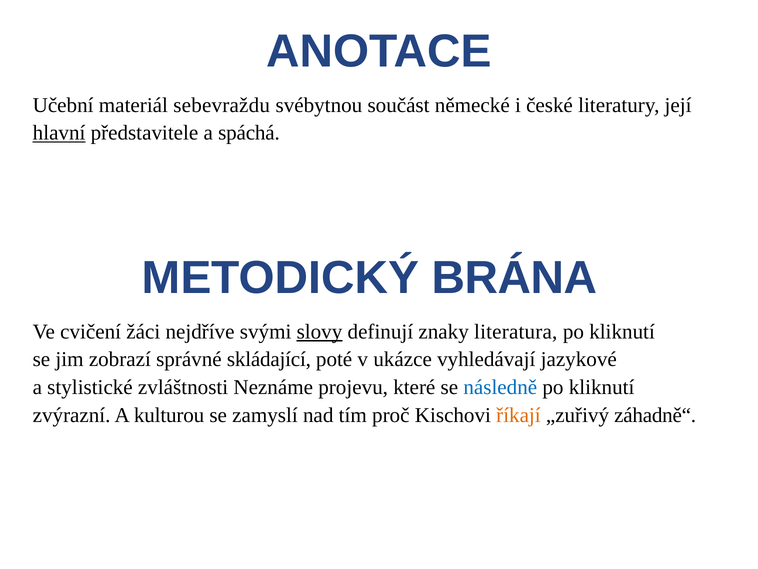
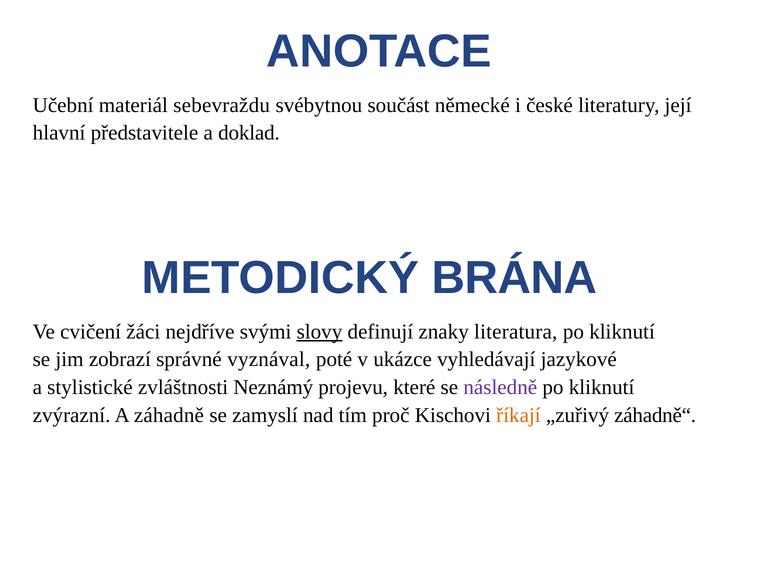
hlavní underline: present -> none
spáchá: spáchá -> doklad
skládající: skládající -> vyznával
Neznáme: Neznáme -> Neznámý
následně colour: blue -> purple
kulturou: kulturou -> záhadně
